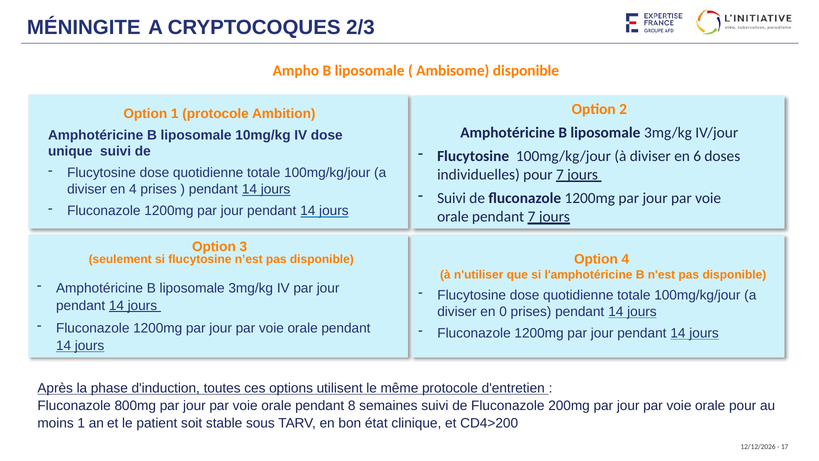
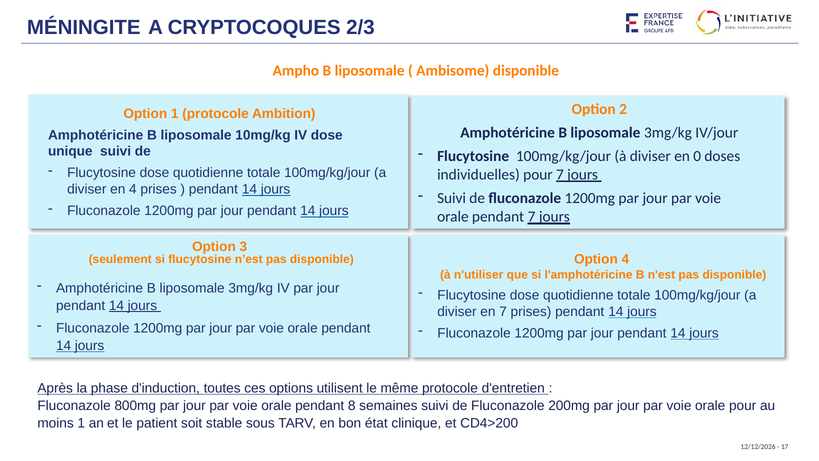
6: 6 -> 0
en 0: 0 -> 7
